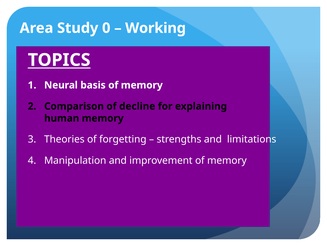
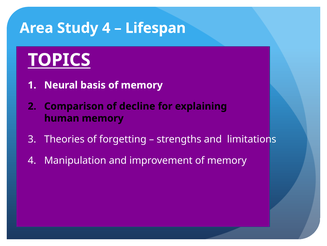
Study 0: 0 -> 4
Working: Working -> Lifespan
